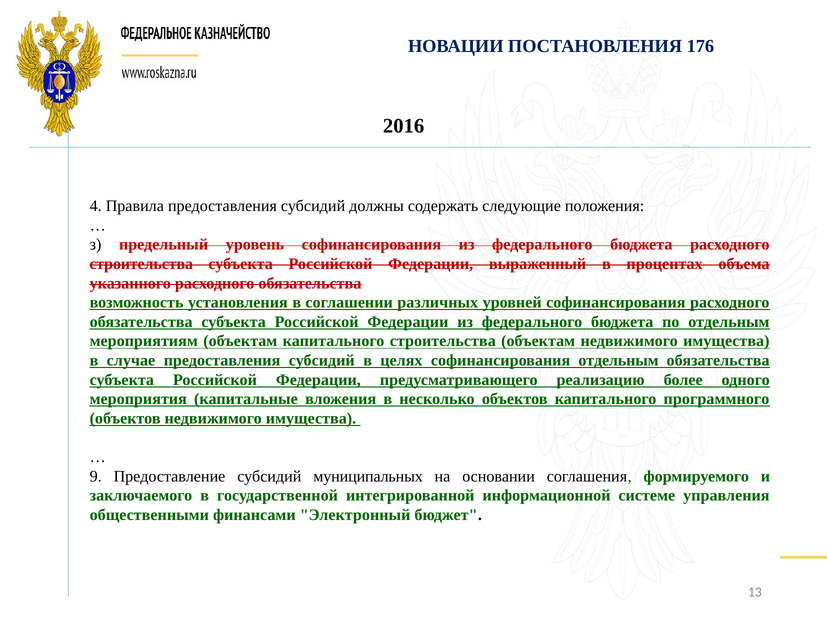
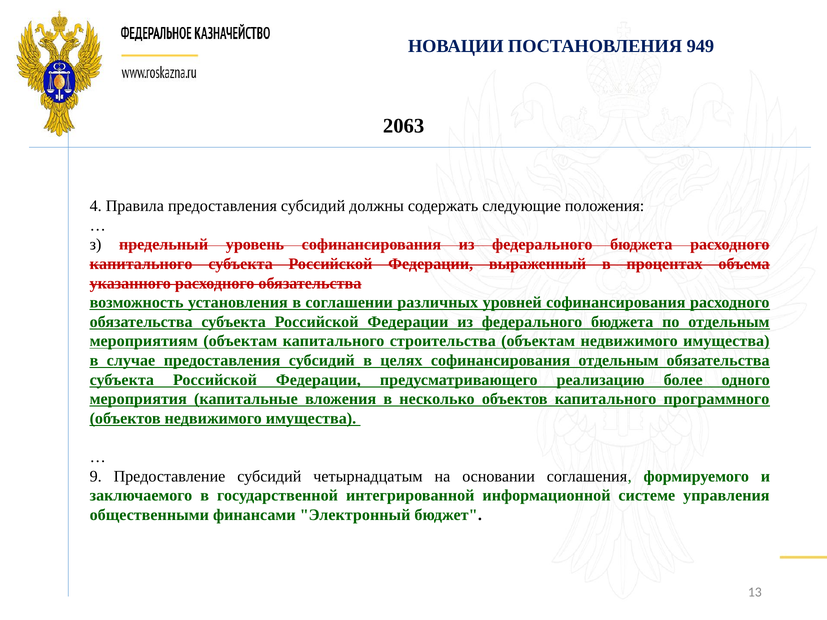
176: 176 -> 949
2016: 2016 -> 2063
строительства at (141, 264): строительства -> капитального
муниципальных: муниципальных -> четырнадцатым
